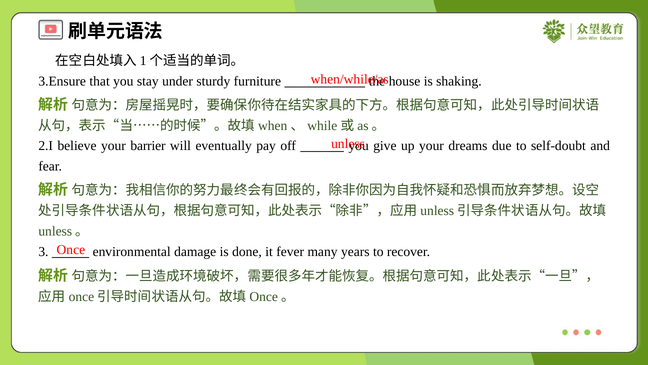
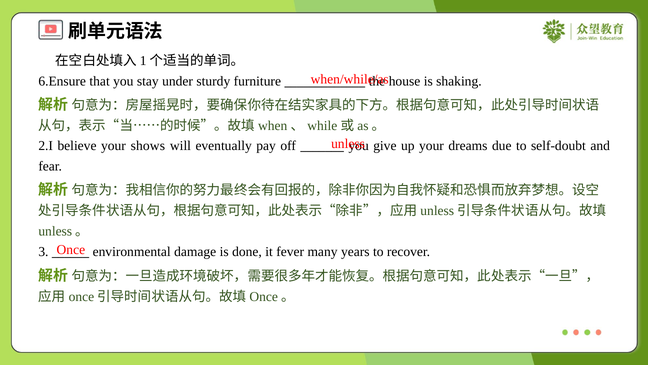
3.Ensure: 3.Ensure -> 6.Ensure
barrier: barrier -> shows
